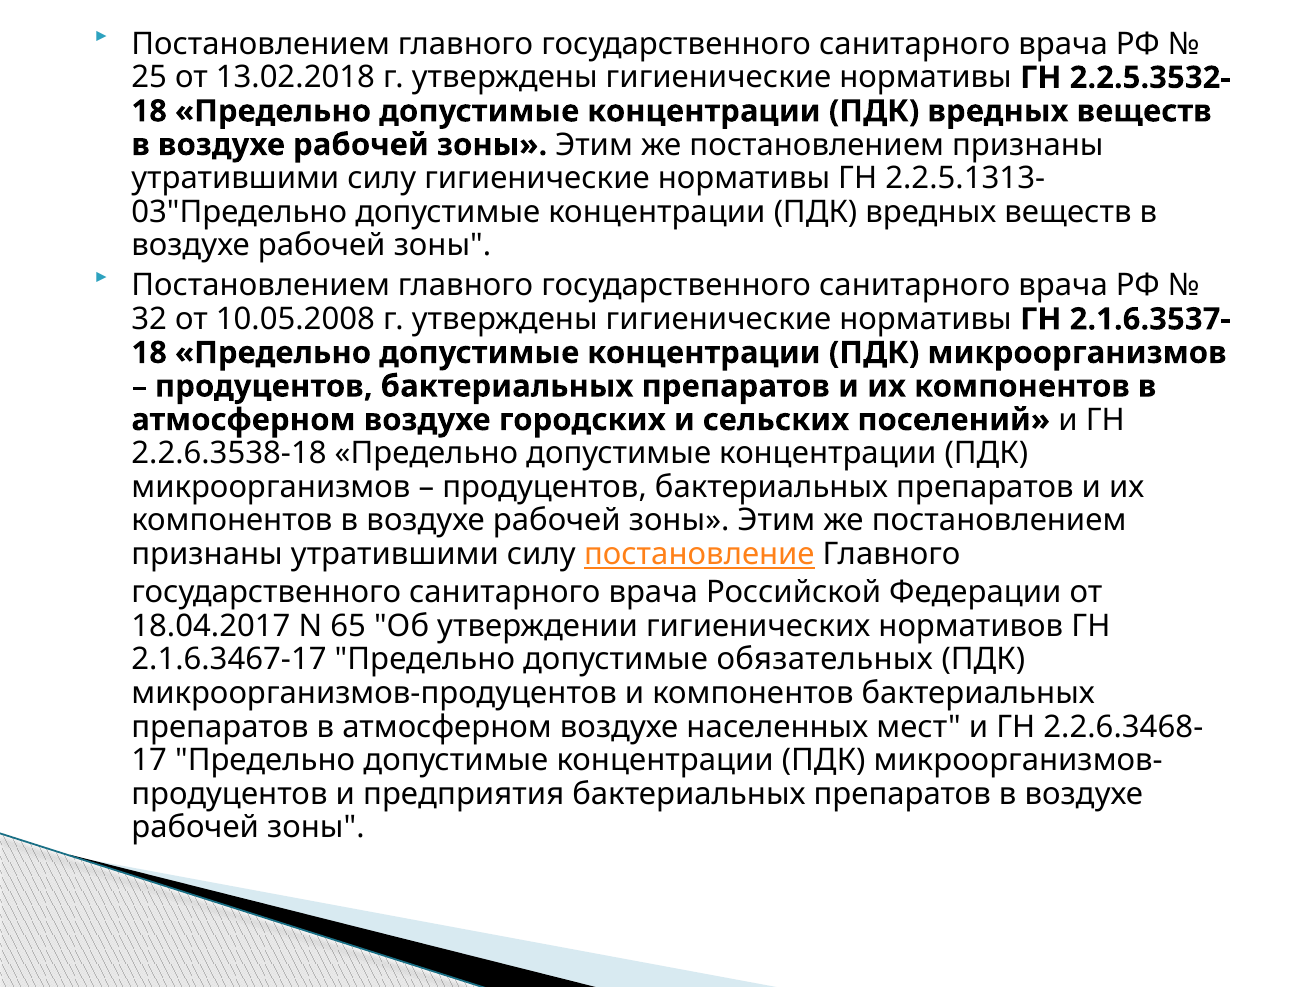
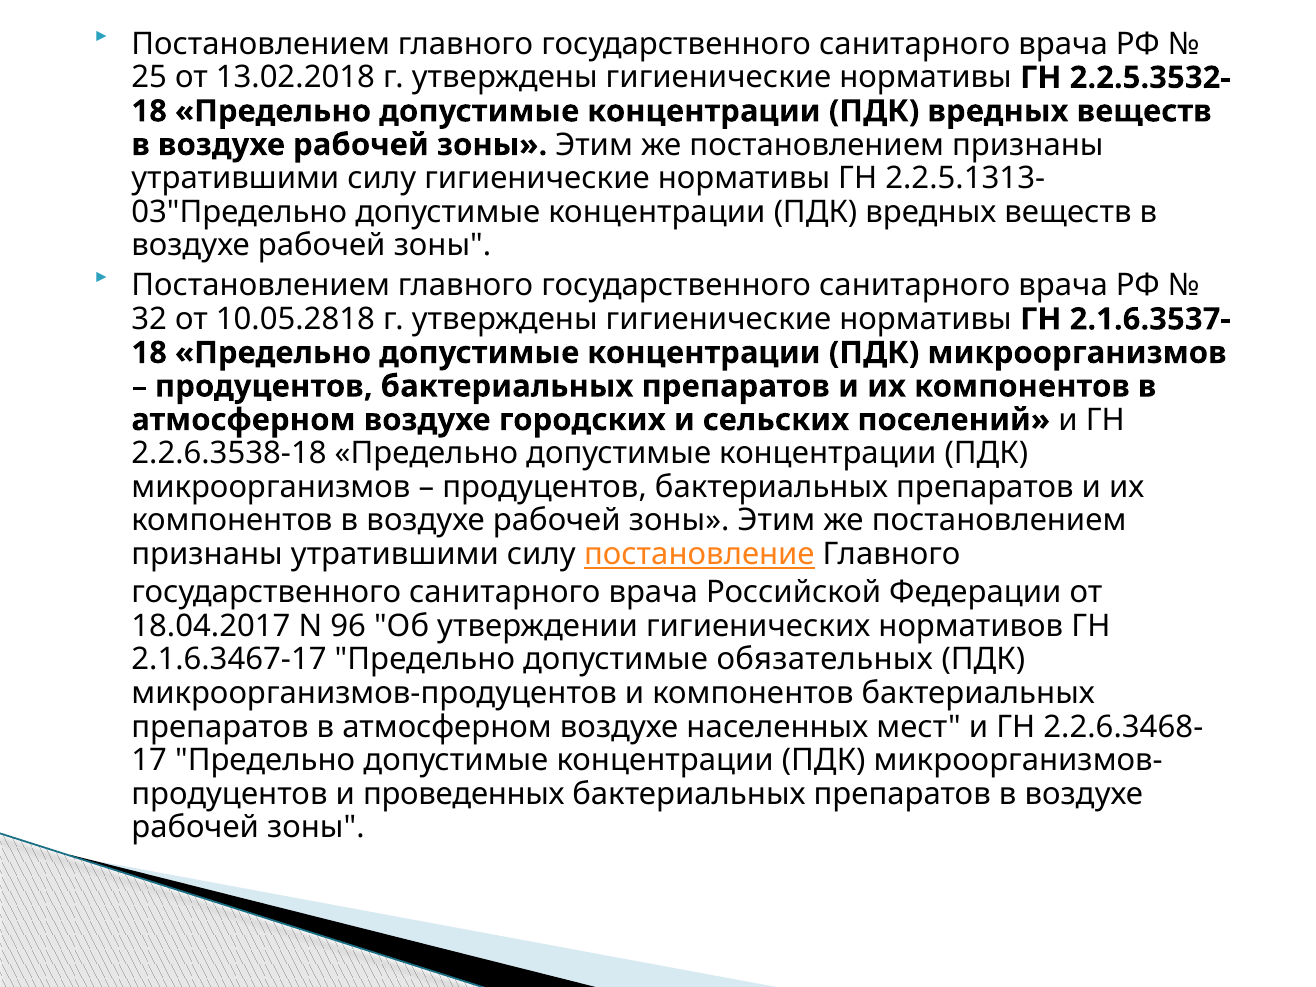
10.05.2008: 10.05.2008 -> 10.05.2818
65: 65 -> 96
предприятия: предприятия -> проведенных
